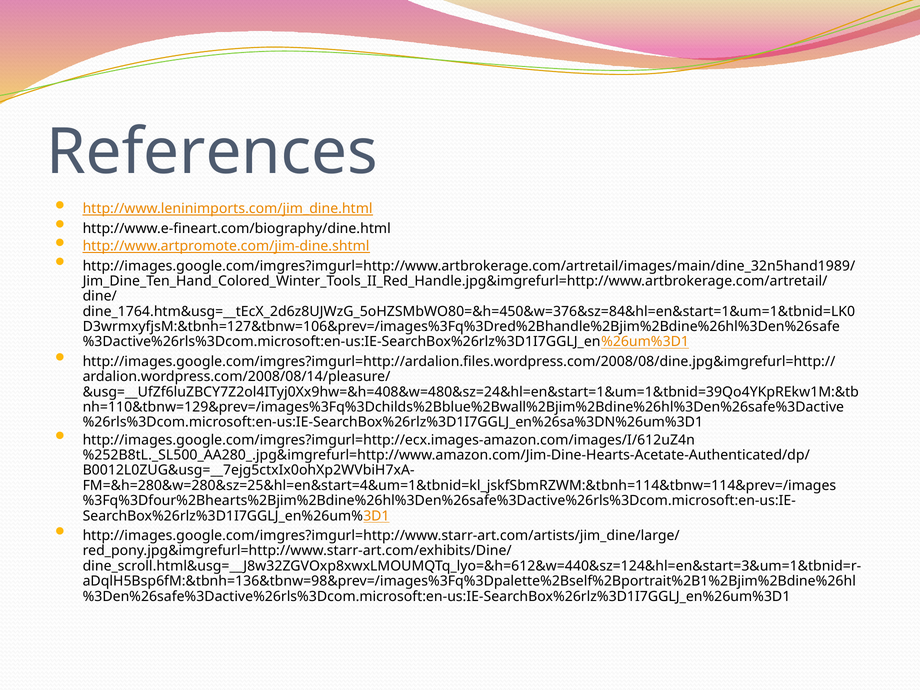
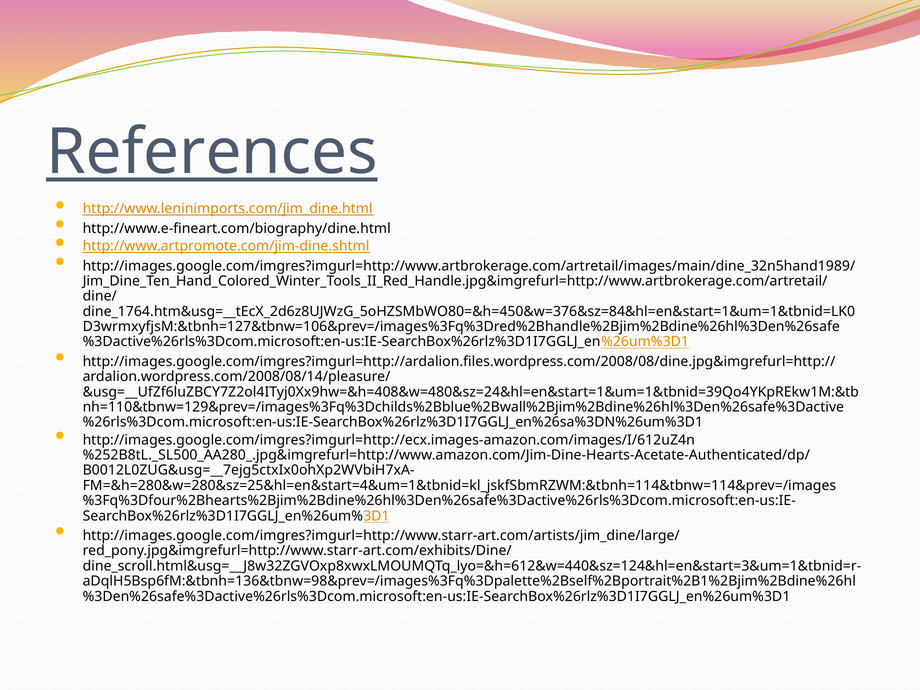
References underline: none -> present
